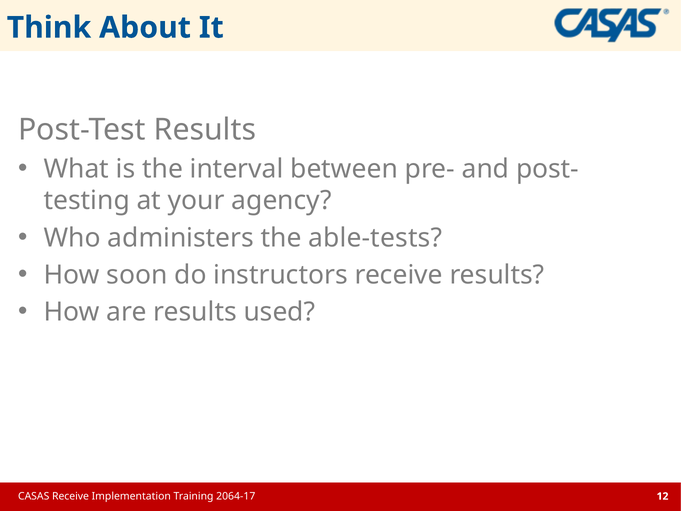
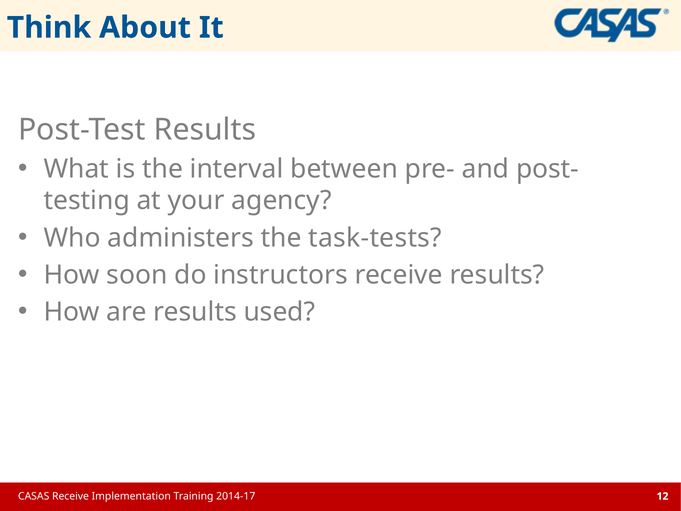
able-tests: able-tests -> task-tests
2064-17: 2064-17 -> 2014-17
